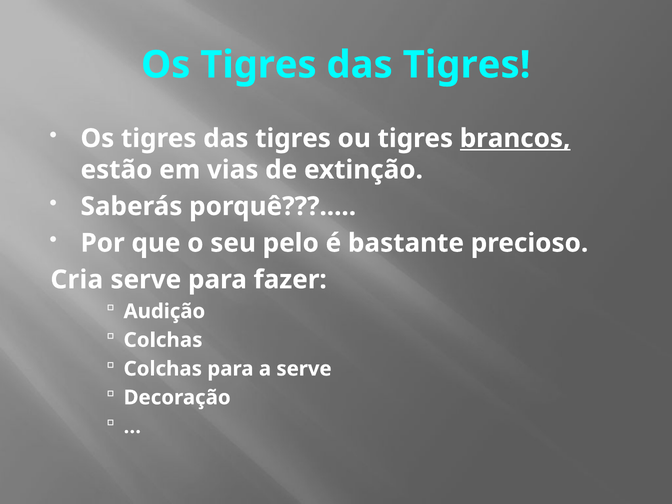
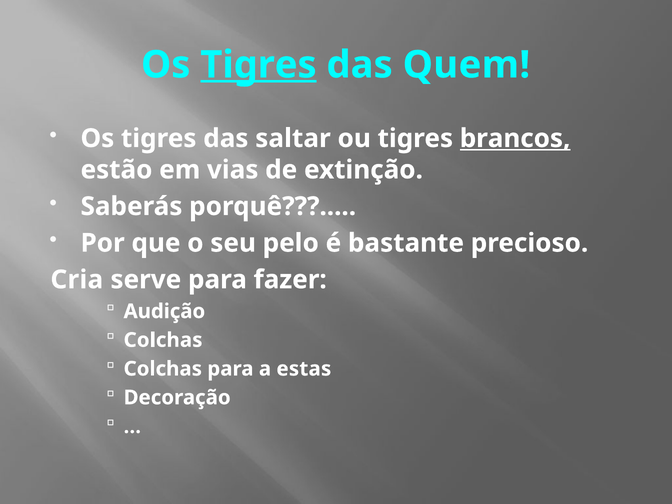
Tigres at (259, 65) underline: none -> present
Tigres at (467, 65): Tigres -> Quem
tigres at (293, 138): tigres -> saltar
a serve: serve -> estas
